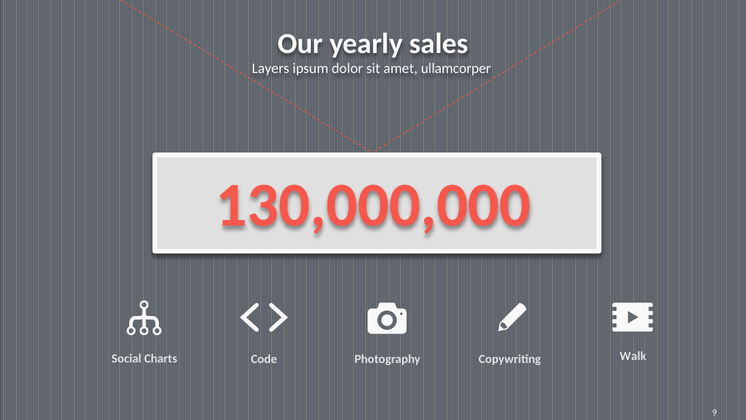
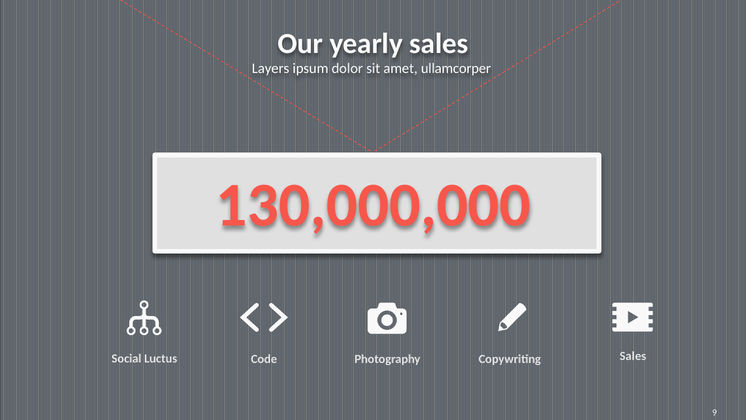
Charts: Charts -> Luctus
Copywriting Walk: Walk -> Sales
